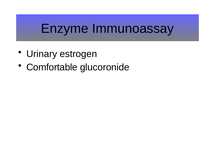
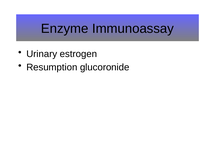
Comfortable: Comfortable -> Resumption
